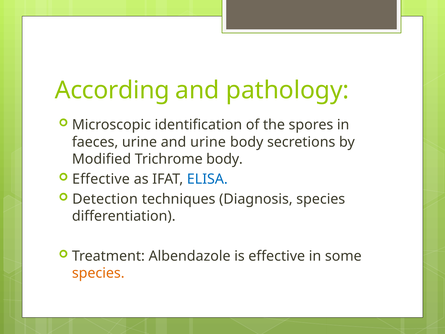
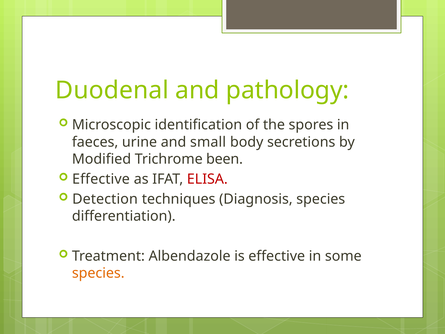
According: According -> Duodenal
and urine: urine -> small
Trichrome body: body -> been
ELISA colour: blue -> red
